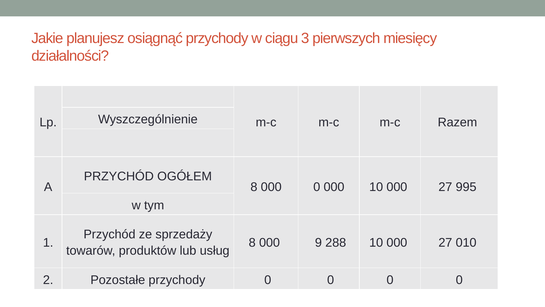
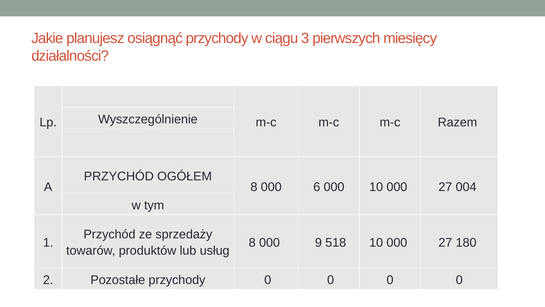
000 0: 0 -> 6
995: 995 -> 004
288: 288 -> 518
010: 010 -> 180
